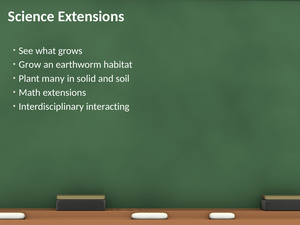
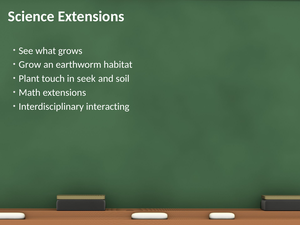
many: many -> touch
solid: solid -> seek
